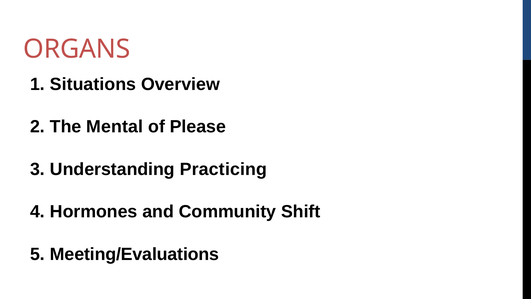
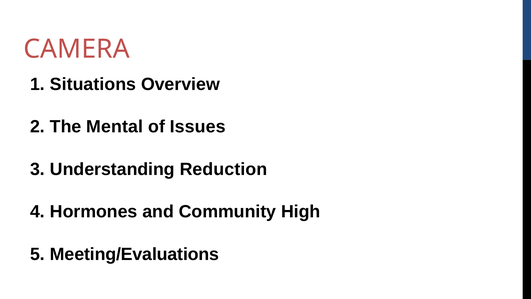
ORGANS: ORGANS -> CAMERA
Please: Please -> Issues
Practicing: Practicing -> Reduction
Shift: Shift -> High
